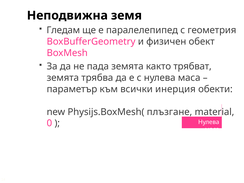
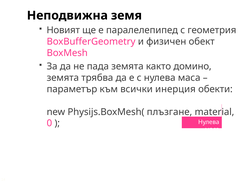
Гледам: Гледам -> Новият
трябват: трябват -> домино
